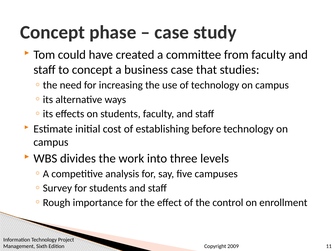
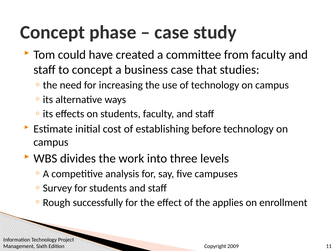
importance: importance -> successfully
control: control -> applies
